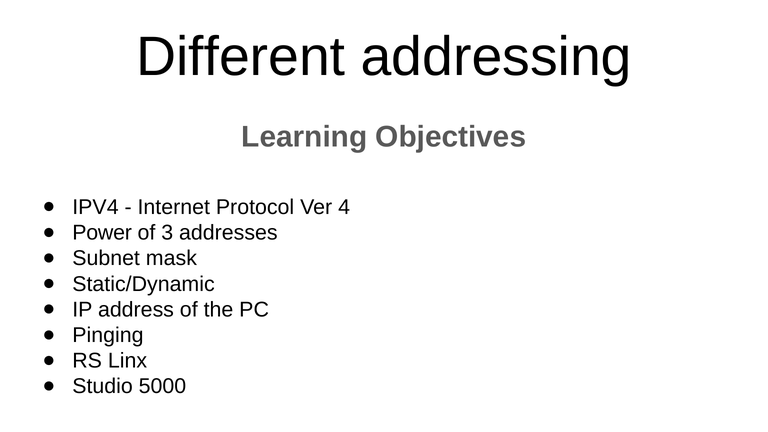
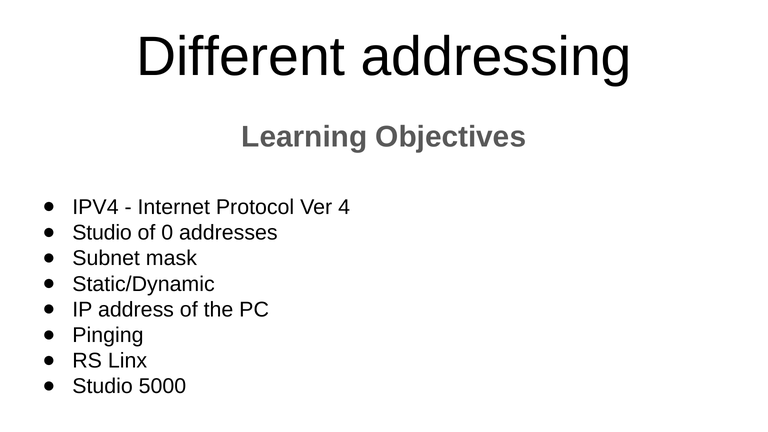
Power at (102, 233): Power -> Studio
3: 3 -> 0
